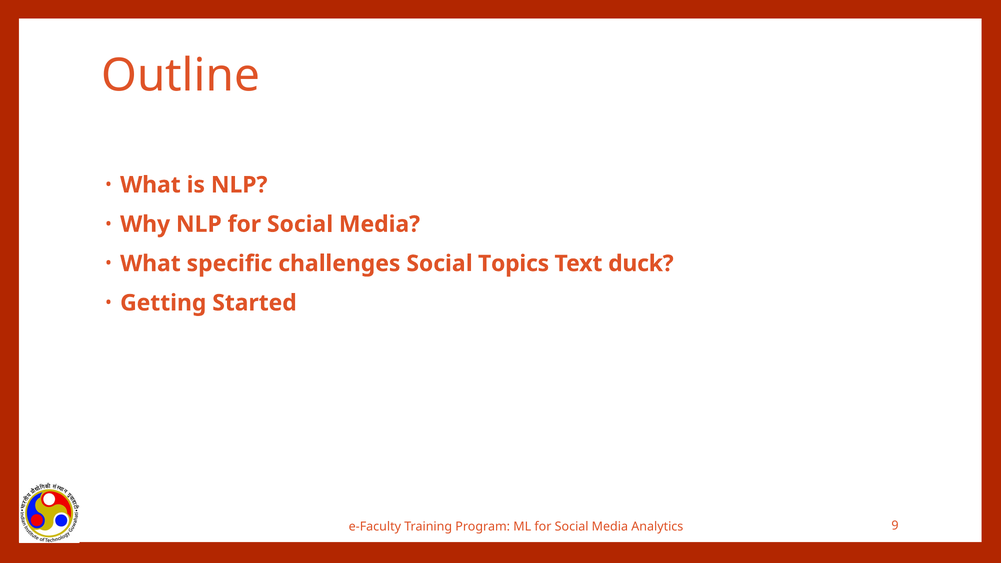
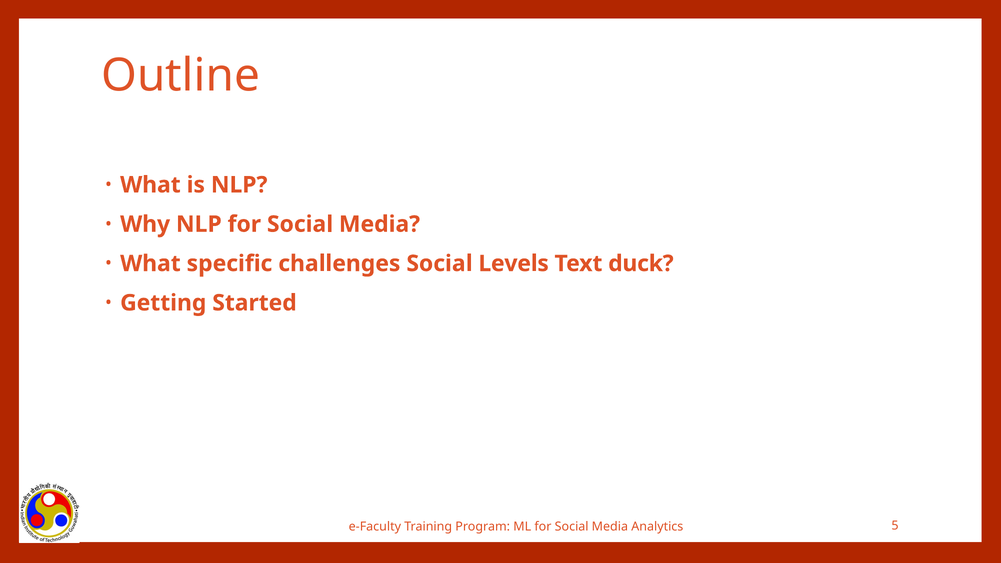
Topics: Topics -> Levels
9: 9 -> 5
